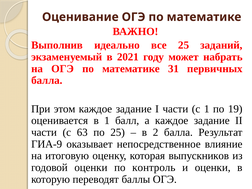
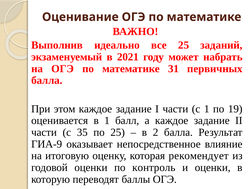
63: 63 -> 35
выпускников: выпускников -> рекомендует
